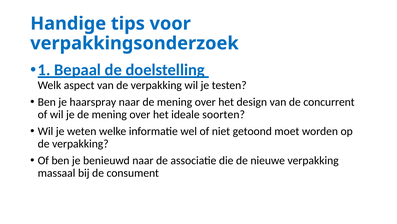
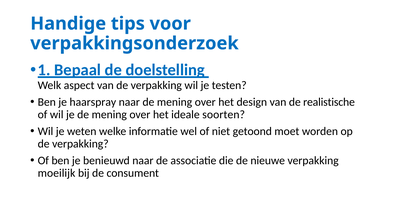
concurrent: concurrent -> realistische
massaal: massaal -> moeilijk
